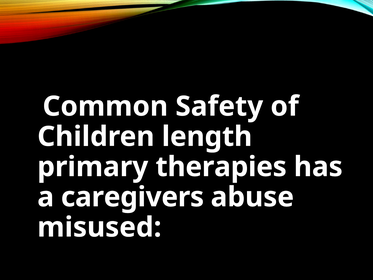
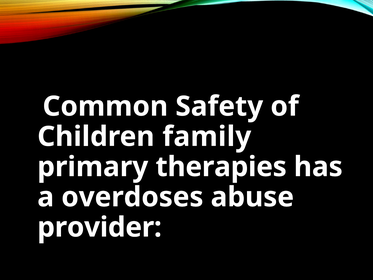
length: length -> family
caregivers: caregivers -> overdoses
misused: misused -> provider
